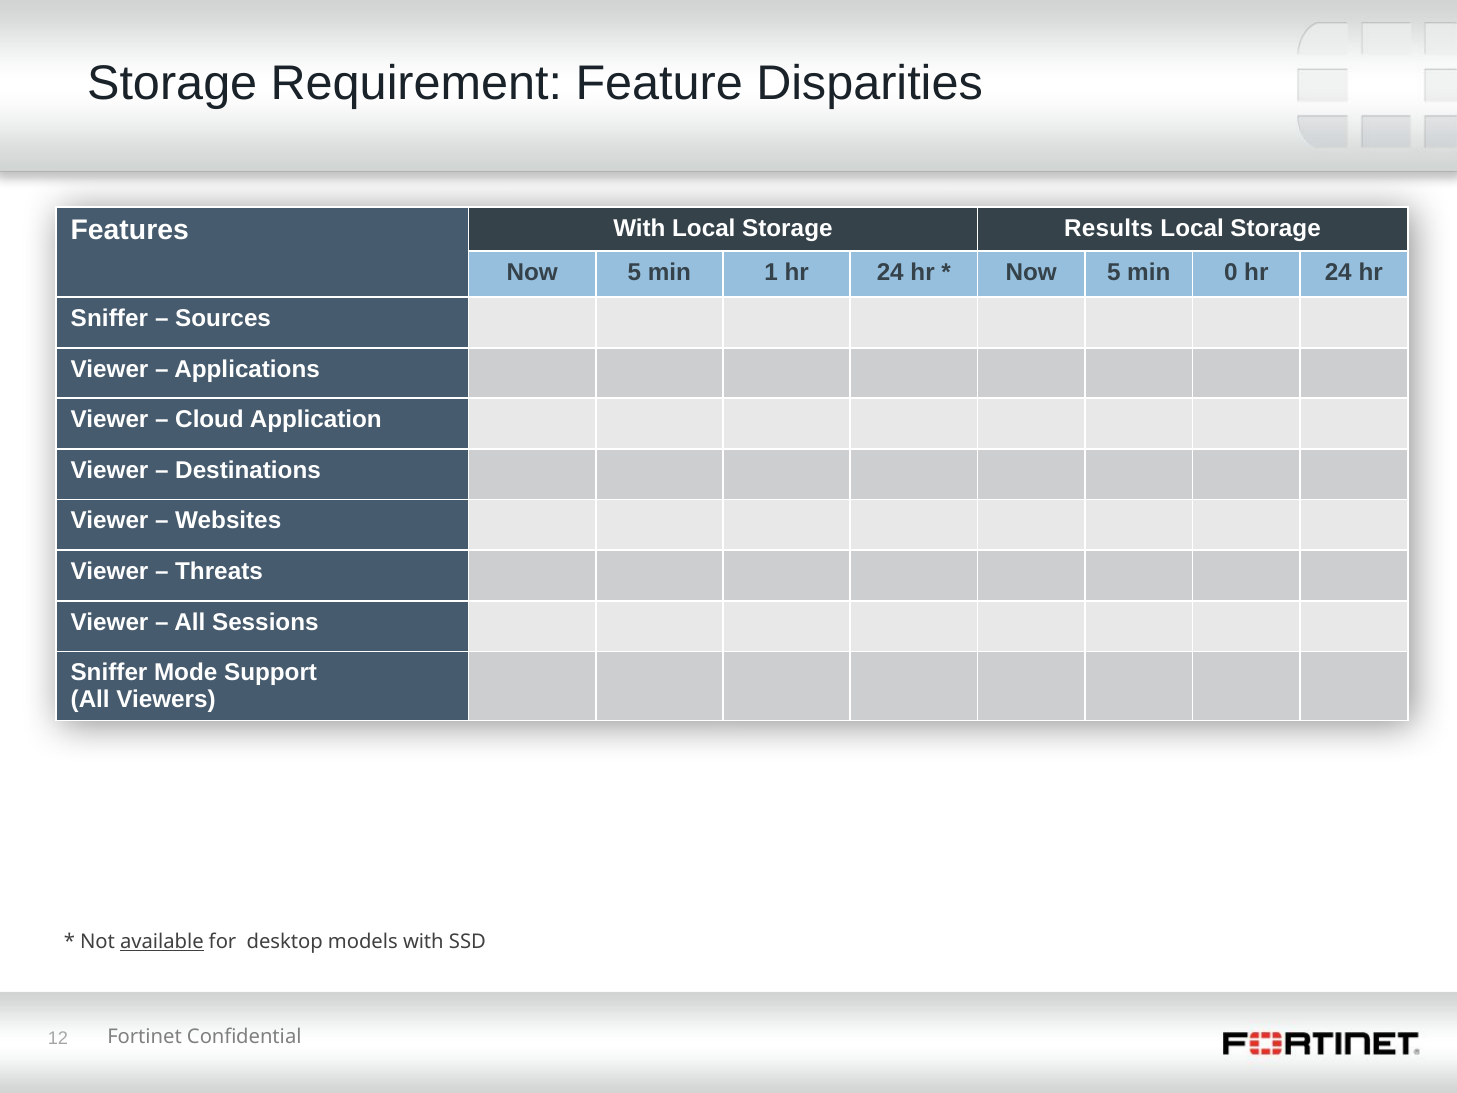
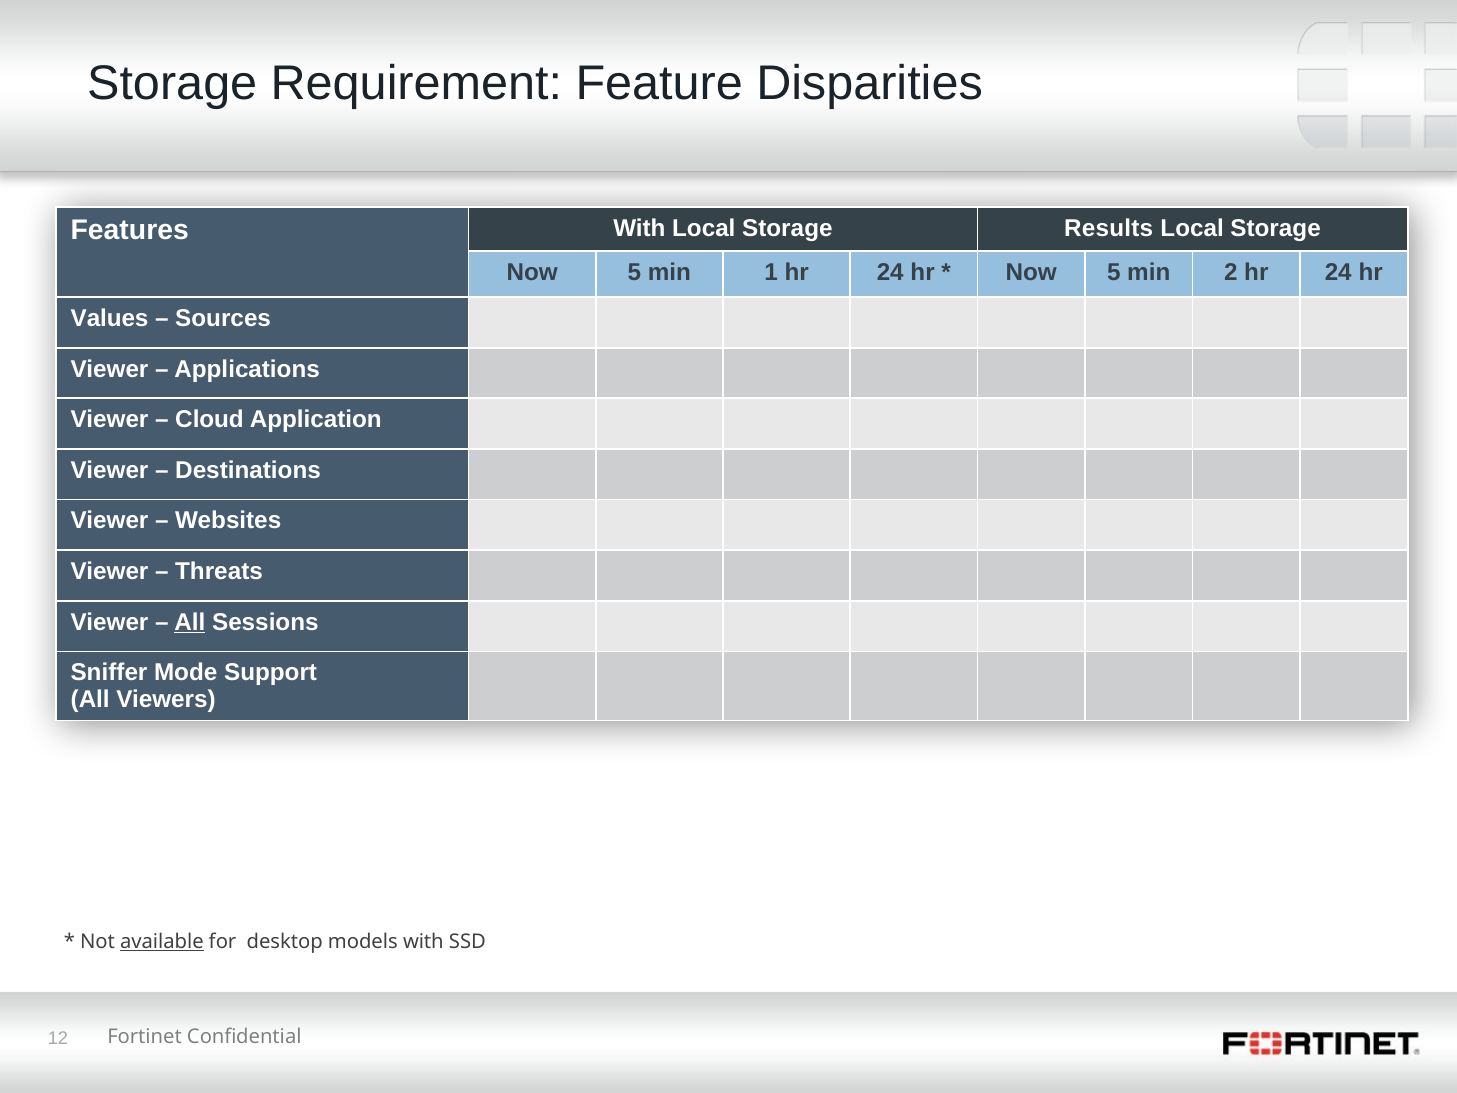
0: 0 -> 2
Sniffer at (109, 318): Sniffer -> Values
All at (190, 622) underline: none -> present
